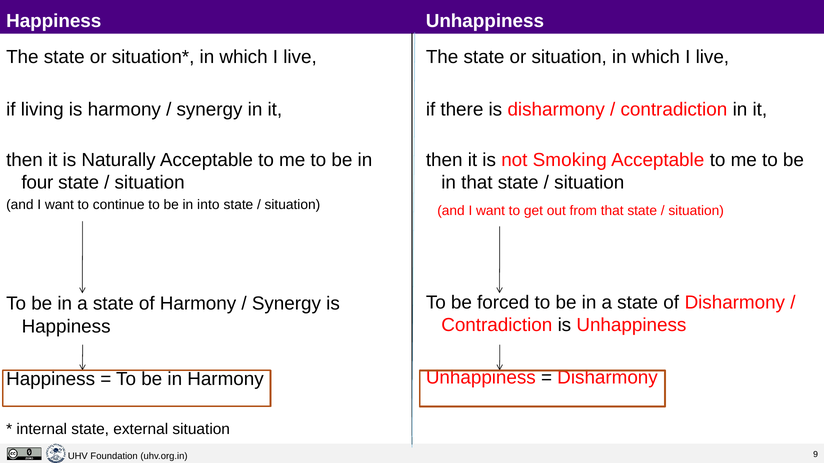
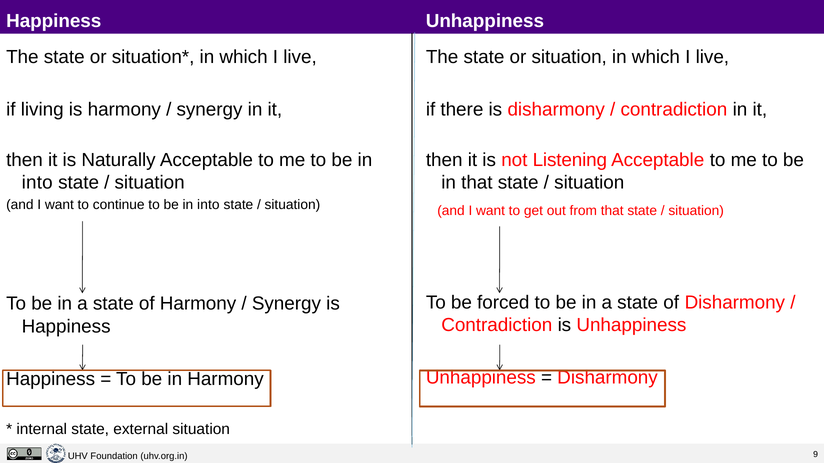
Smoking: Smoking -> Listening
four at (37, 183): four -> into
